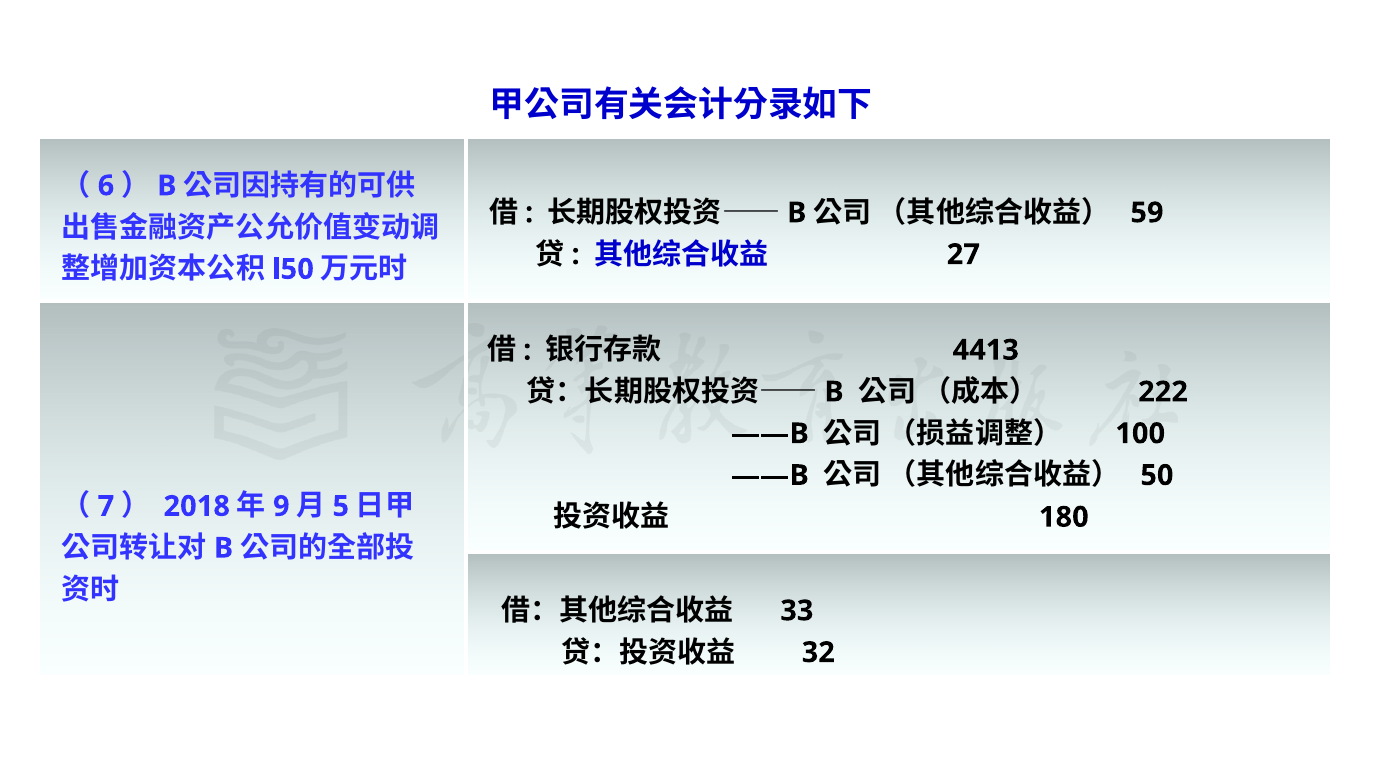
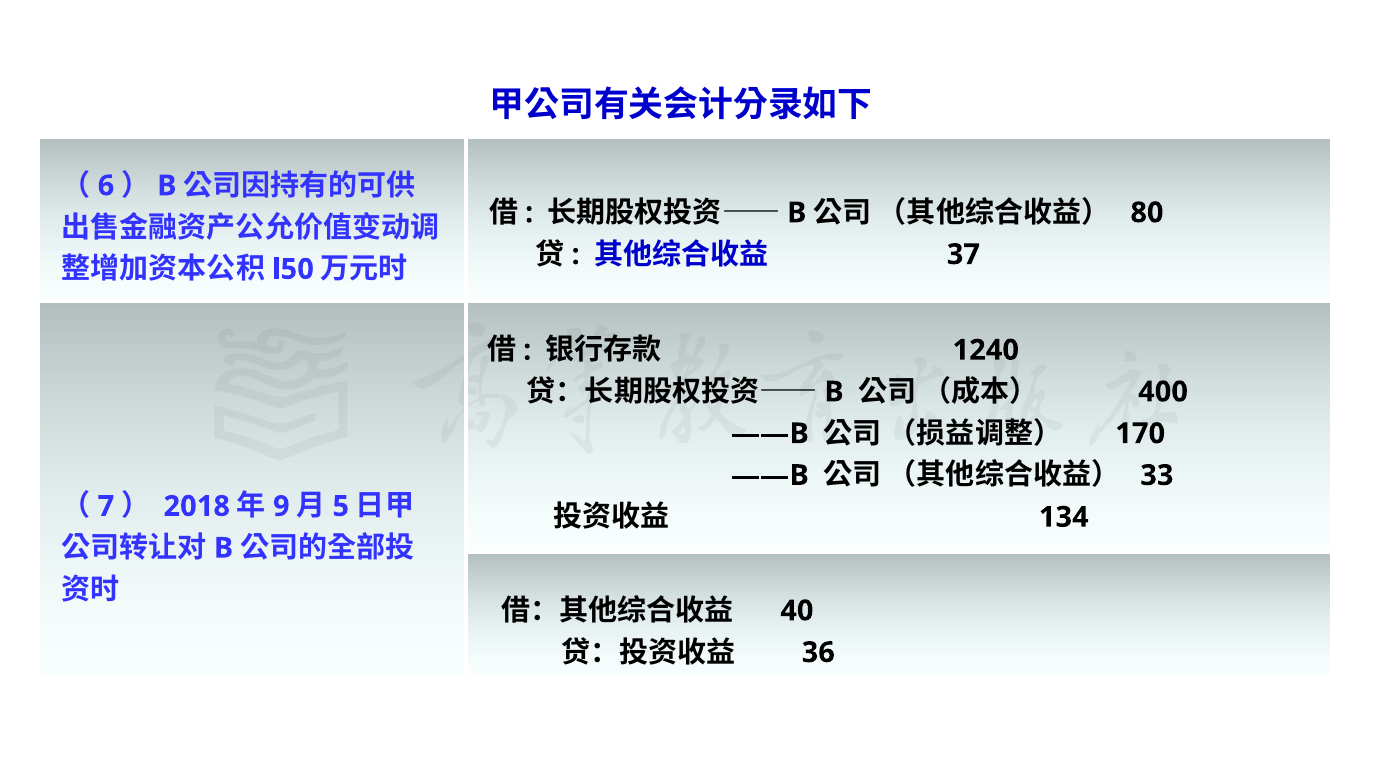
59: 59 -> 80
27: 27 -> 37
4413: 4413 -> 1240
222: 222 -> 400
100: 100 -> 170
50: 50 -> 33
180: 180 -> 134
33: 33 -> 40
32: 32 -> 36
